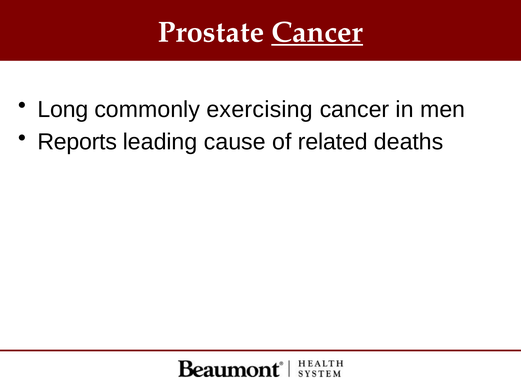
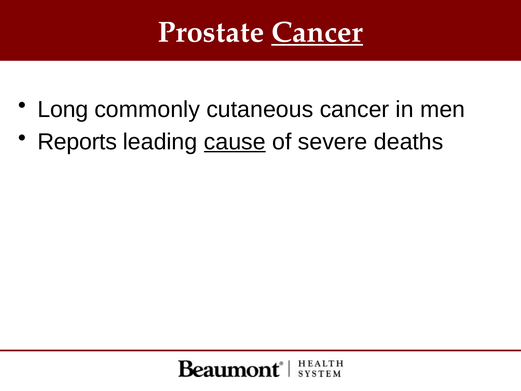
exercising: exercising -> cutaneous
cause underline: none -> present
related: related -> severe
